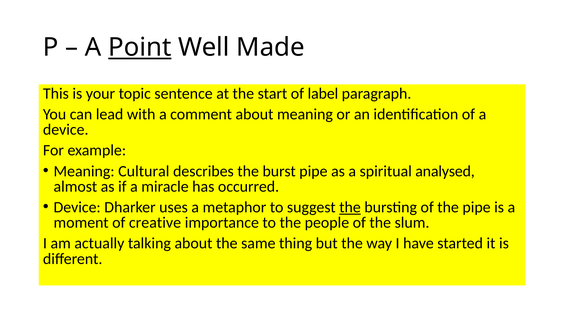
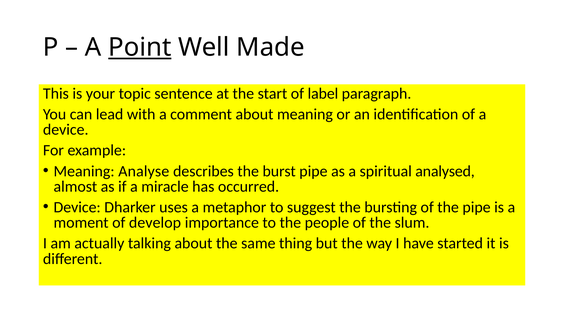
Cultural: Cultural -> Analyse
the at (350, 207) underline: present -> none
creative: creative -> develop
